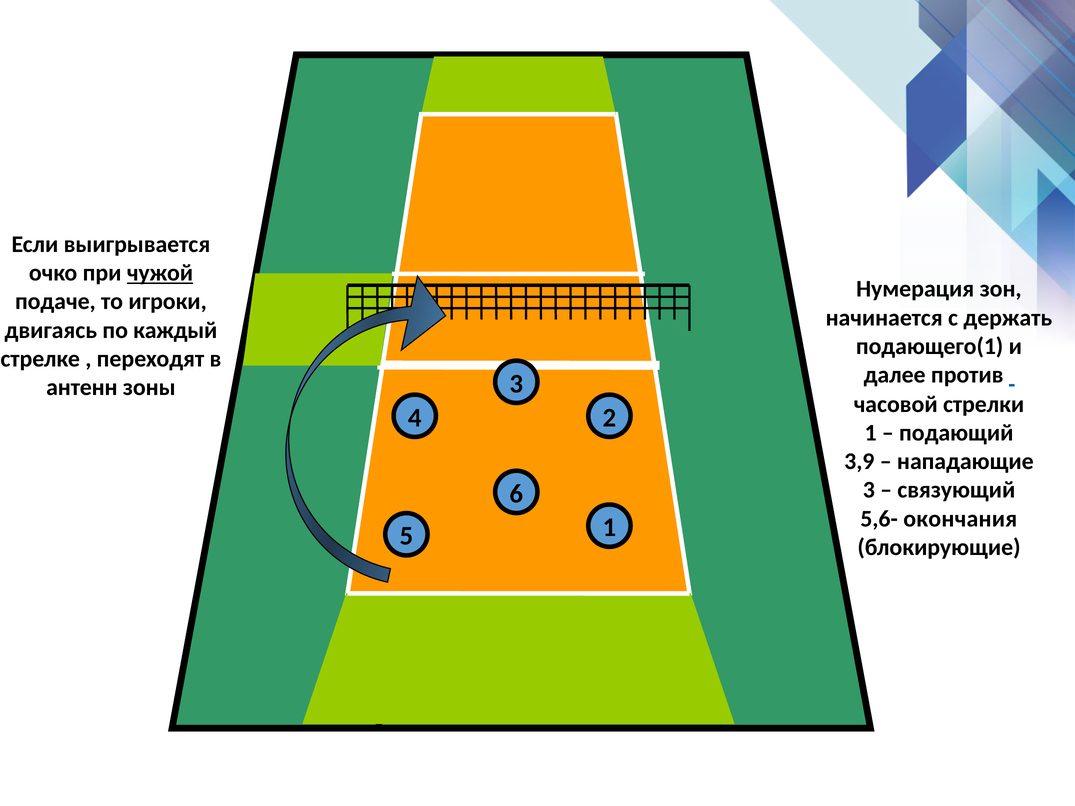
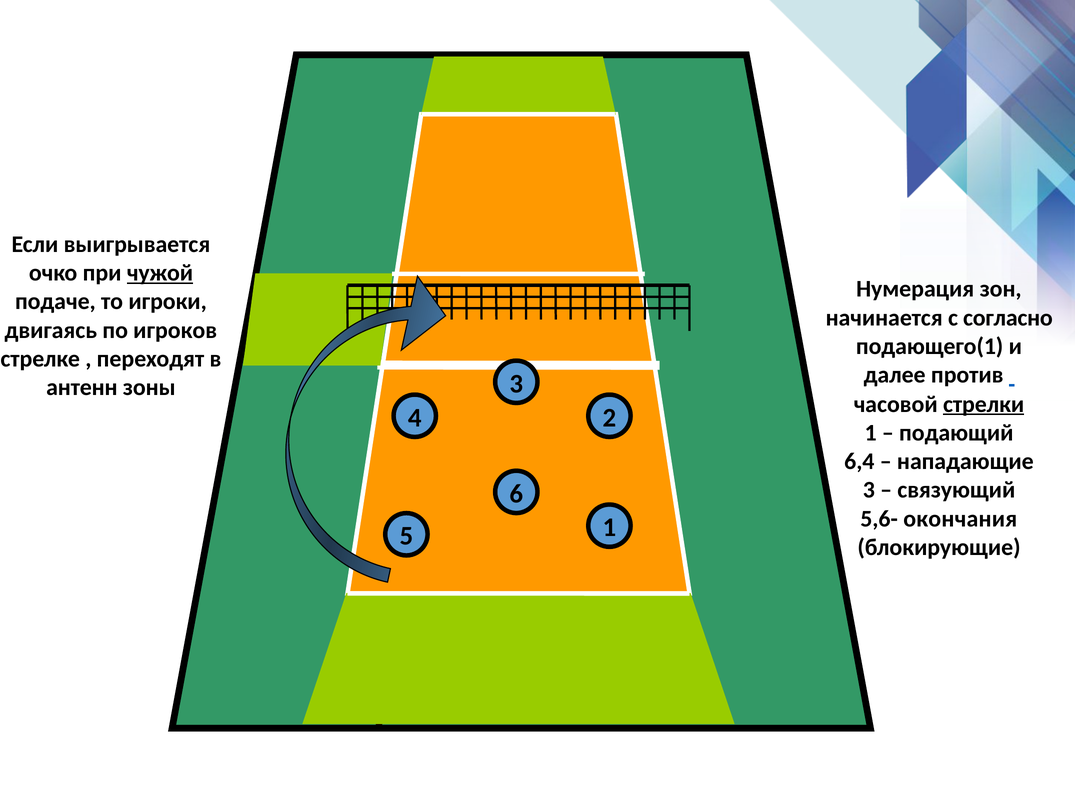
держать: держать -> согласно
каждый: каждый -> игроков
стрелки underline: none -> present
3,9: 3,9 -> 6,4
